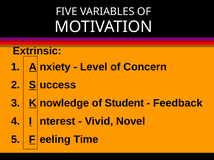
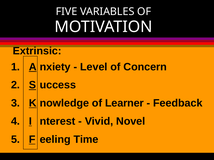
Student: Student -> Learner
